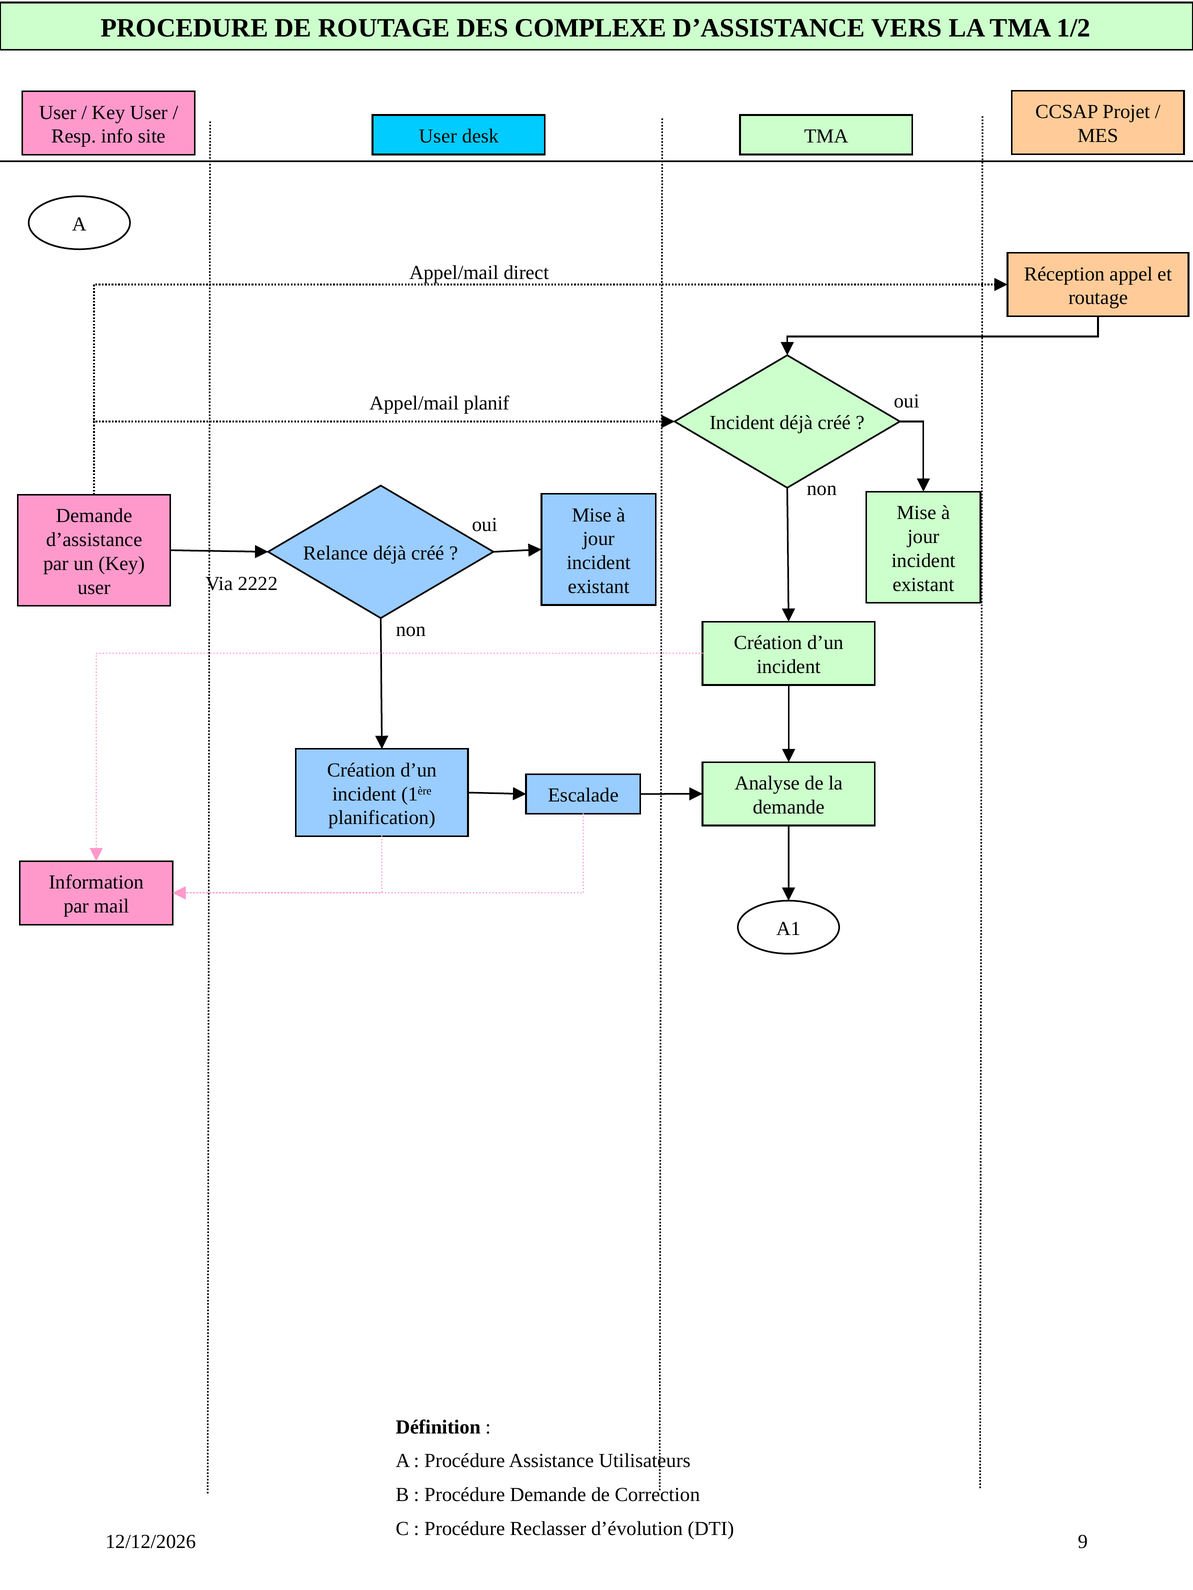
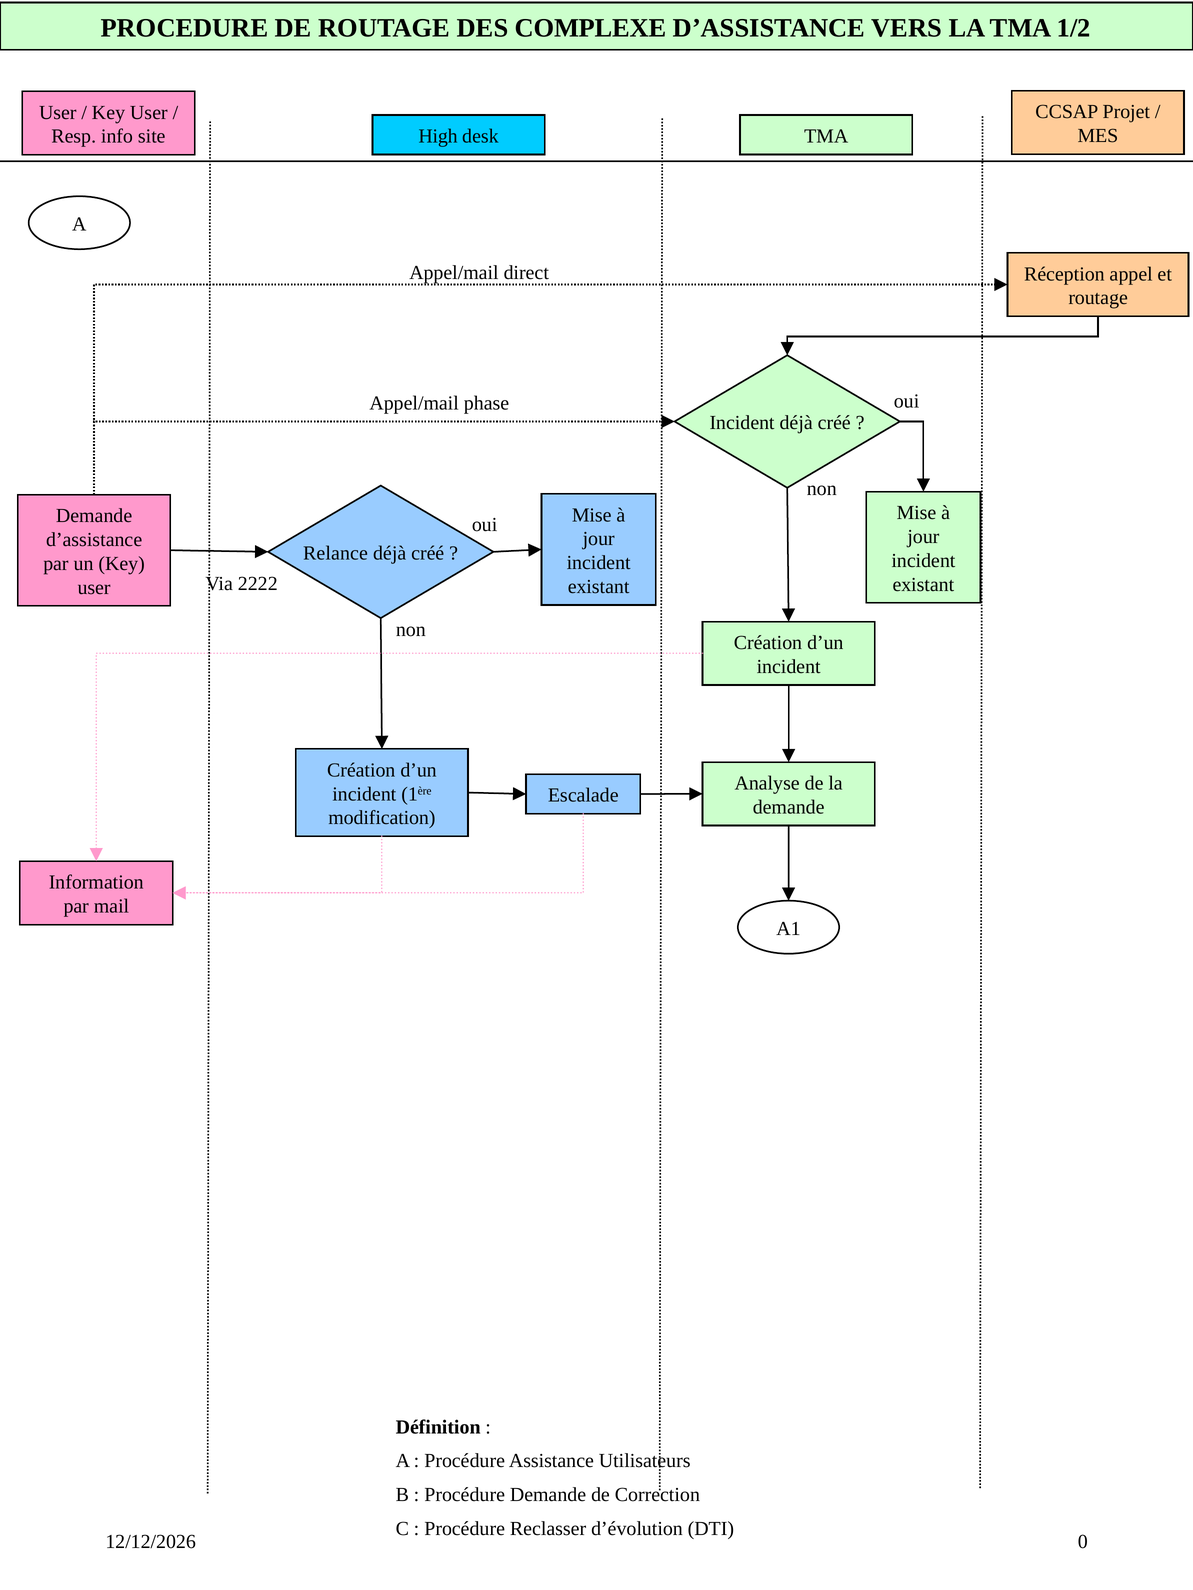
site User: User -> High
planif: planif -> phase
planification: planification -> modification
9: 9 -> 0
